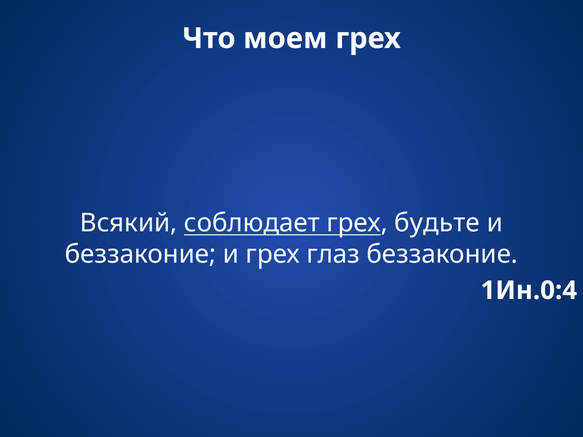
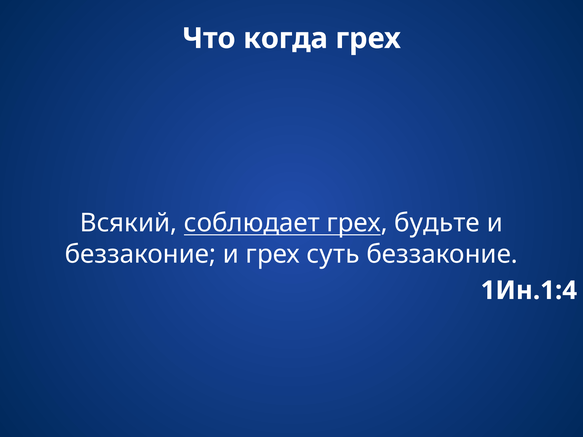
моем: моем -> когда
глаз: глаз -> суть
1Ин.0:4: 1Ин.0:4 -> 1Ин.1:4
